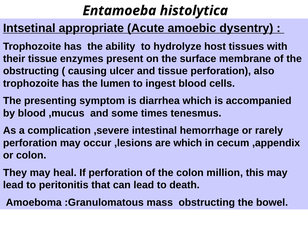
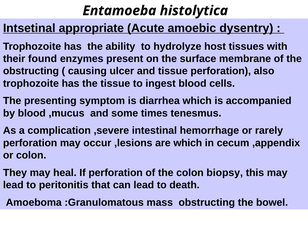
their tissue: tissue -> found
the lumen: lumen -> tissue
million: million -> biopsy
